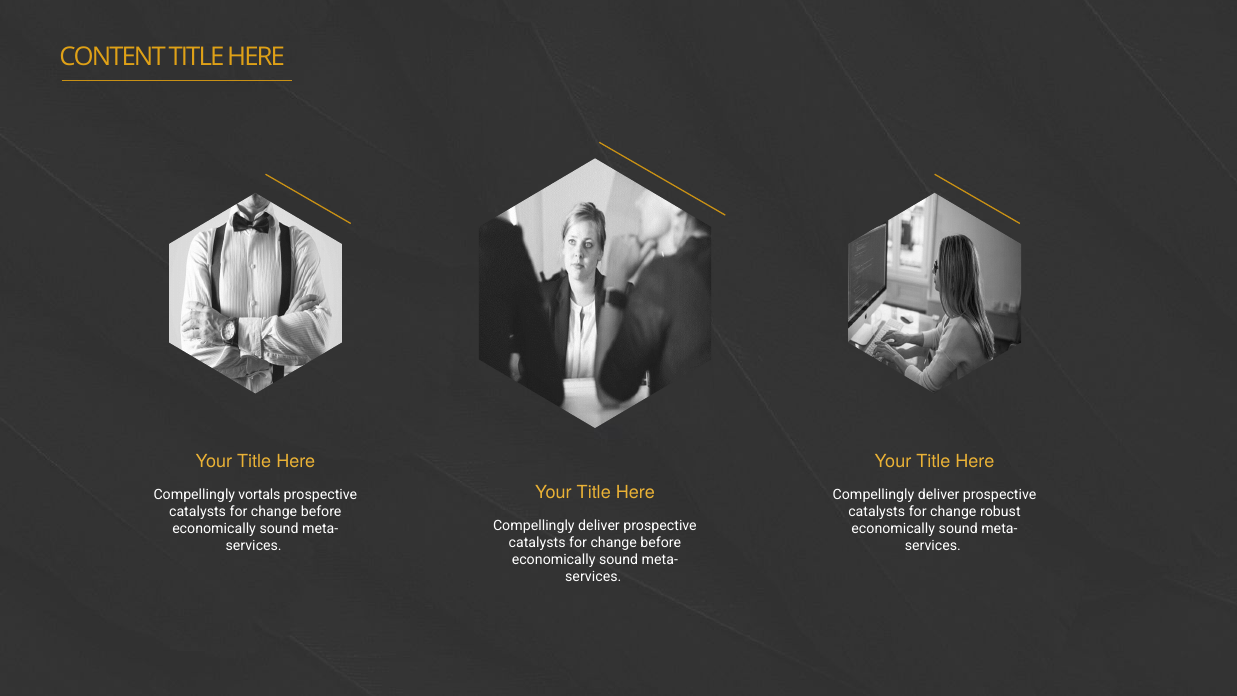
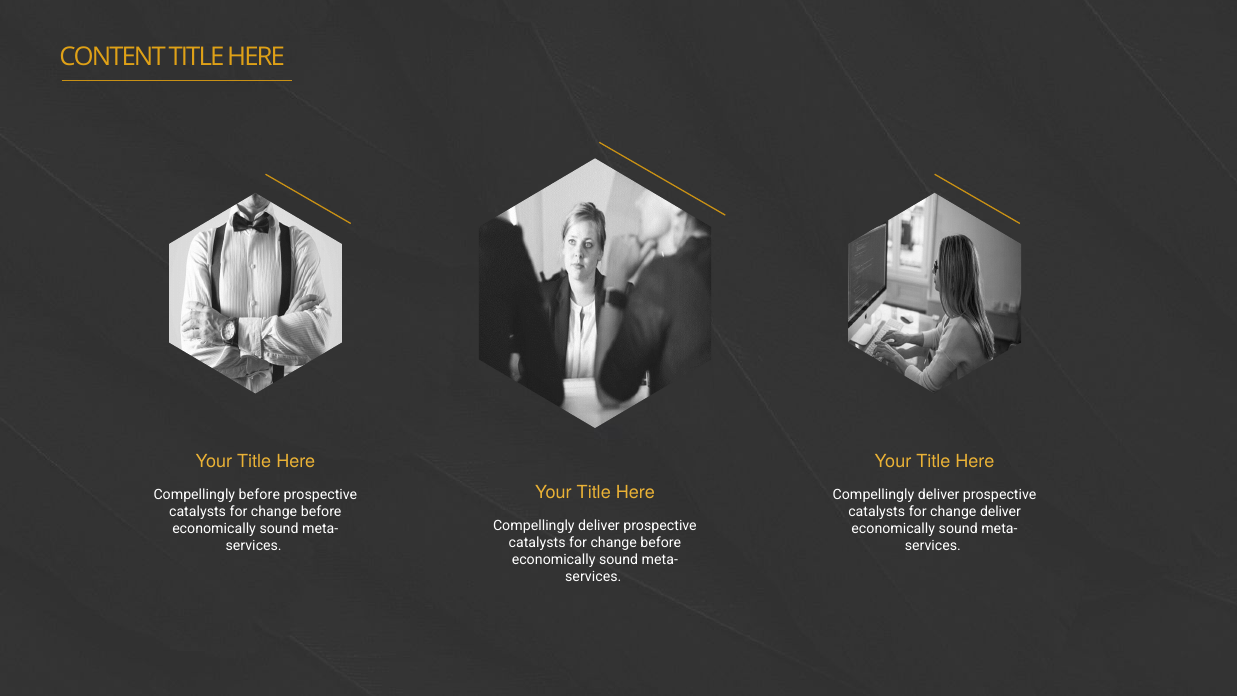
Compellingly vortals: vortals -> before
change robust: robust -> deliver
